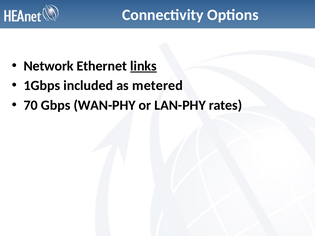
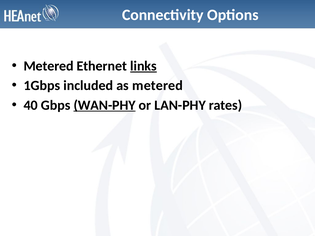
Network at (49, 66): Network -> Metered
70: 70 -> 40
WAN-PHY underline: none -> present
